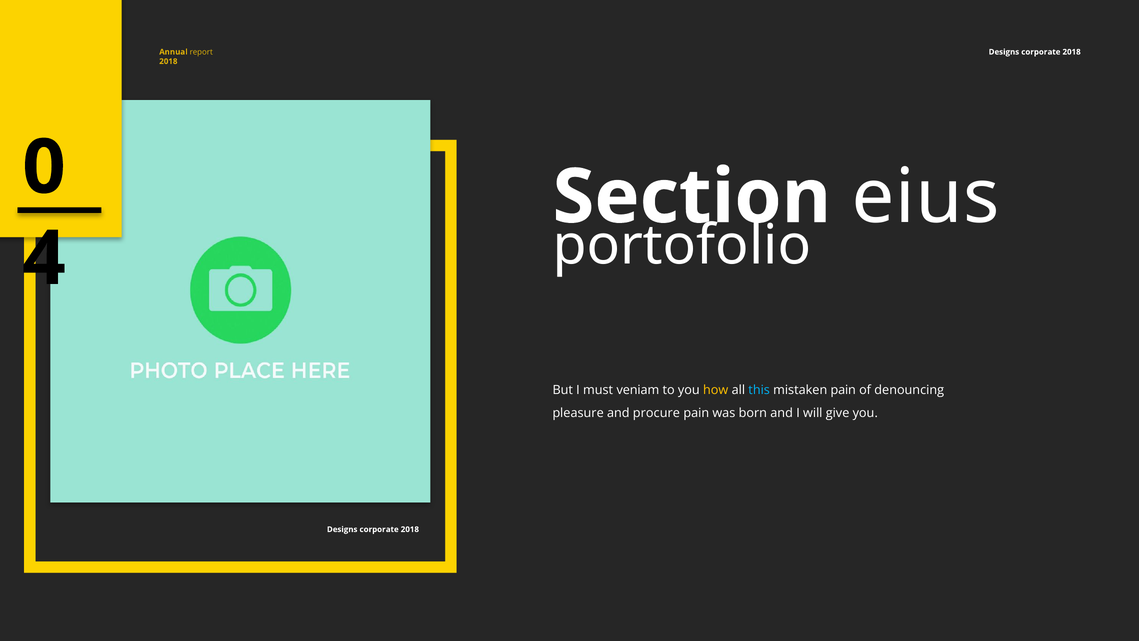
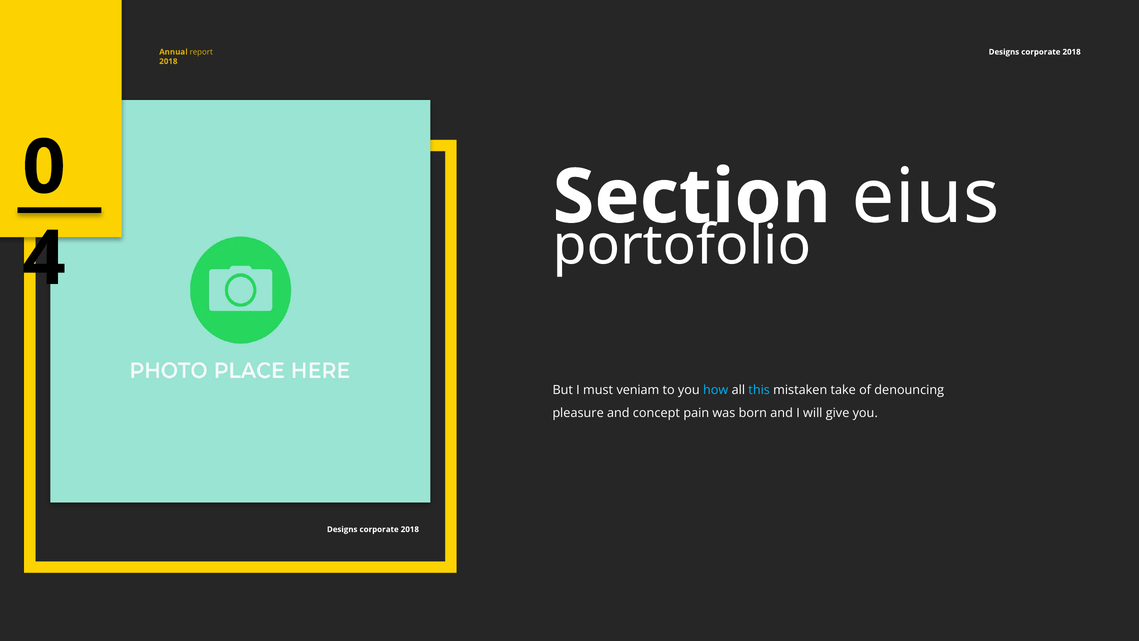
how colour: yellow -> light blue
mistaken pain: pain -> take
procure: procure -> concept
